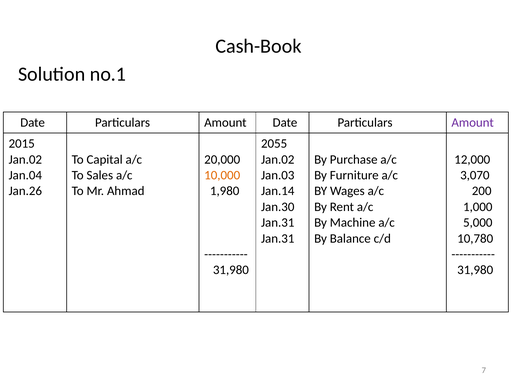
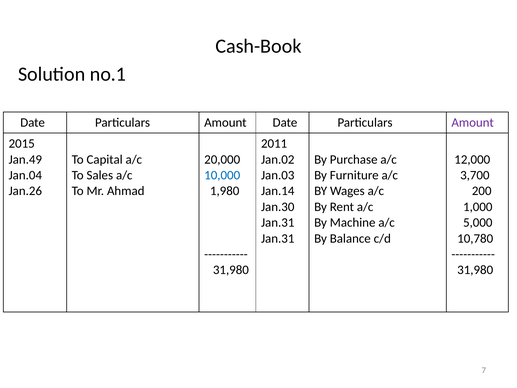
2055: 2055 -> 2011
Jan.02 at (25, 159): Jan.02 -> Jan.49
10,000 colour: orange -> blue
3,070: 3,070 -> 3,700
